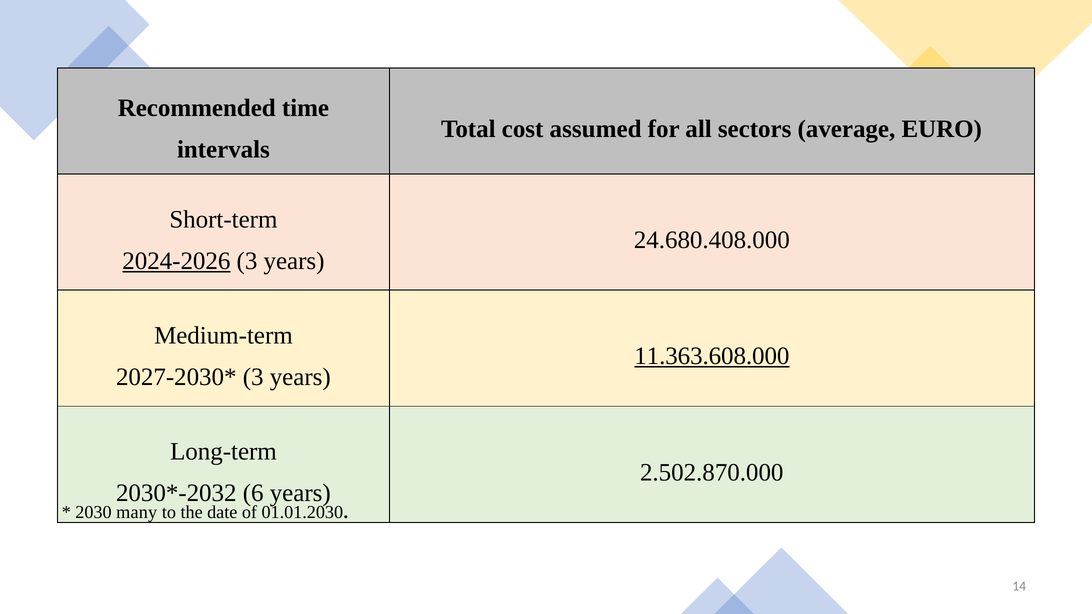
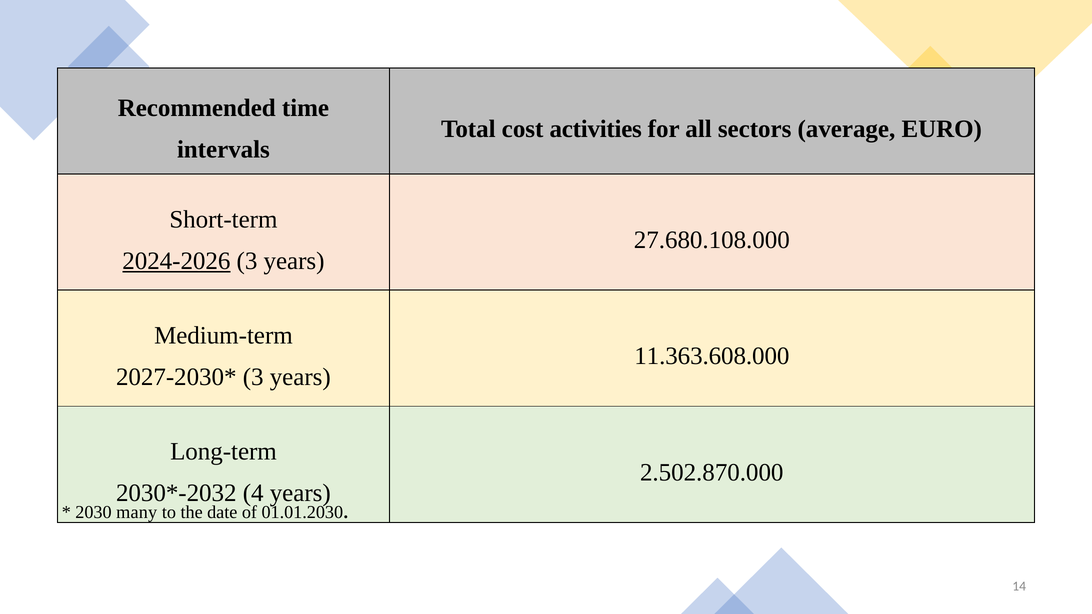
assumed: assumed -> activities
24.680.408.000: 24.680.408.000 -> 27.680.108.000
11.363.608.000 underline: present -> none
6: 6 -> 4
